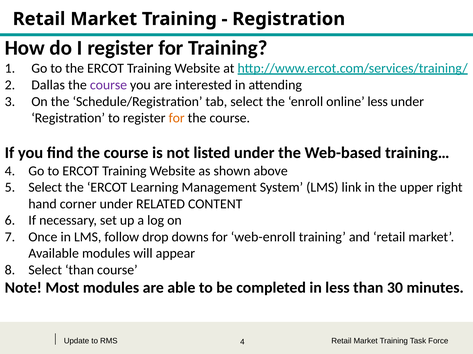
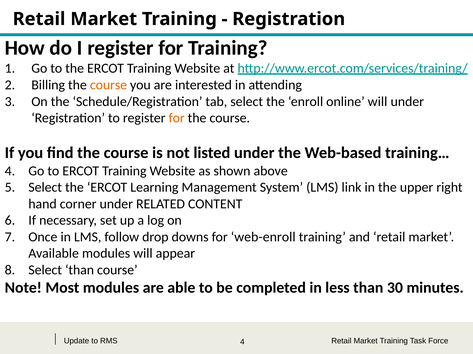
Dallas: Dallas -> Billing
course at (108, 85) colour: purple -> orange
online less: less -> will
